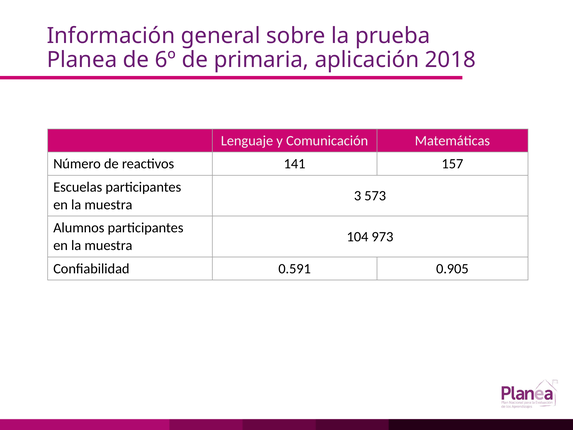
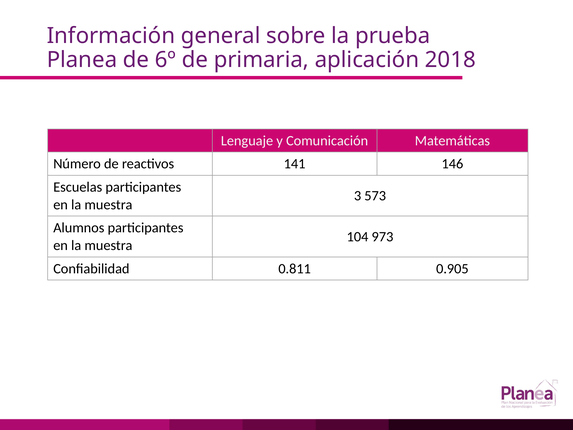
157: 157 -> 146
0.591: 0.591 -> 0.811
